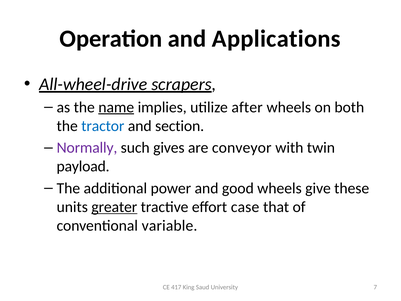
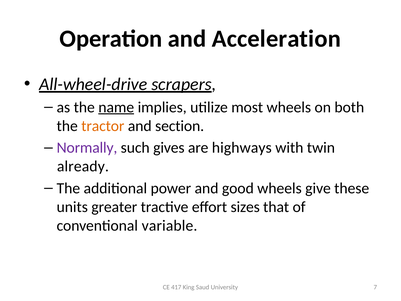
Applications: Applications -> Acceleration
after: after -> most
tractor colour: blue -> orange
conveyor: conveyor -> highways
payload: payload -> already
greater underline: present -> none
case: case -> sizes
